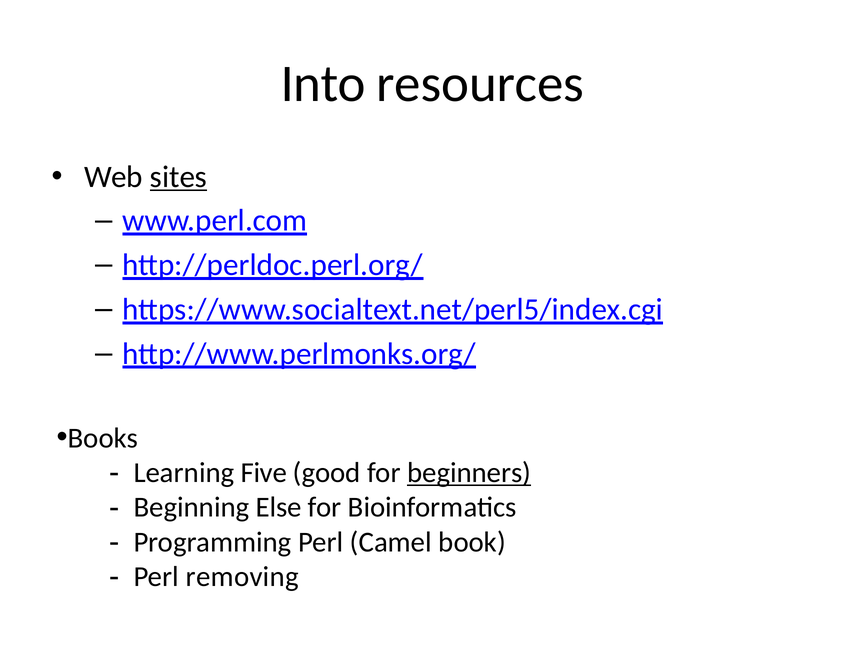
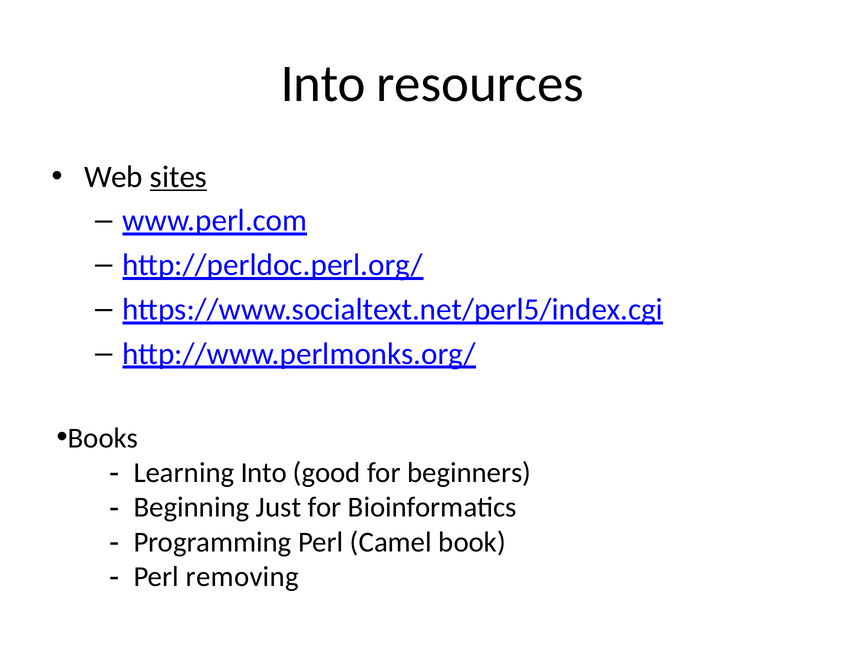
Learning Five: Five -> Into
beginners underline: present -> none
Else: Else -> Just
